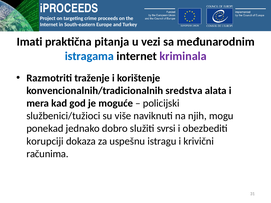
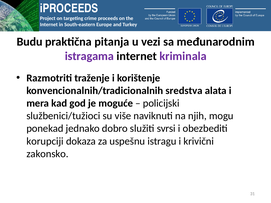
Imati: Imati -> Budu
istragama colour: blue -> purple
računima: računima -> zakonsko
